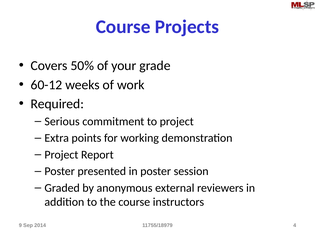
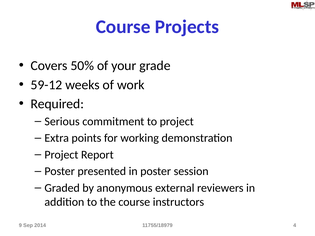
60-12: 60-12 -> 59-12
